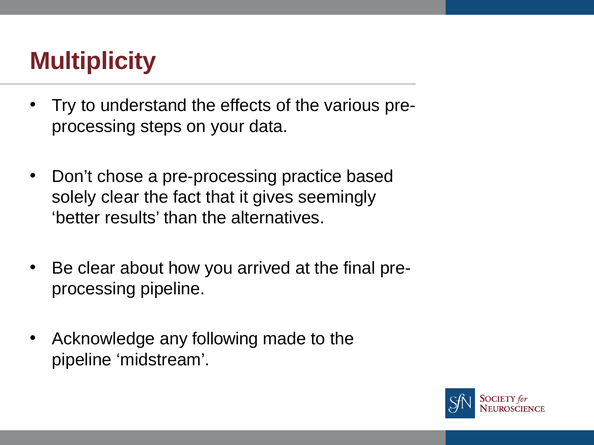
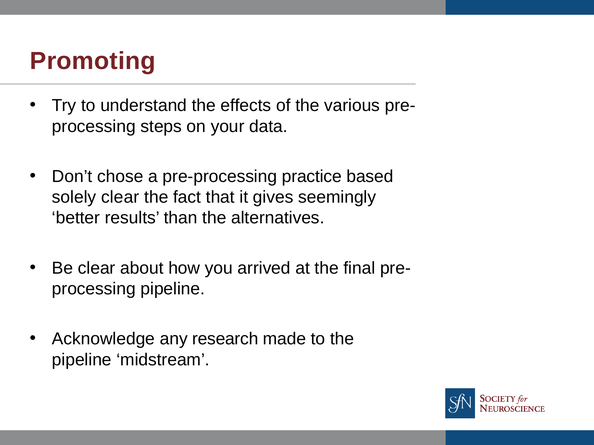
Multiplicity: Multiplicity -> Promoting
following: following -> research
